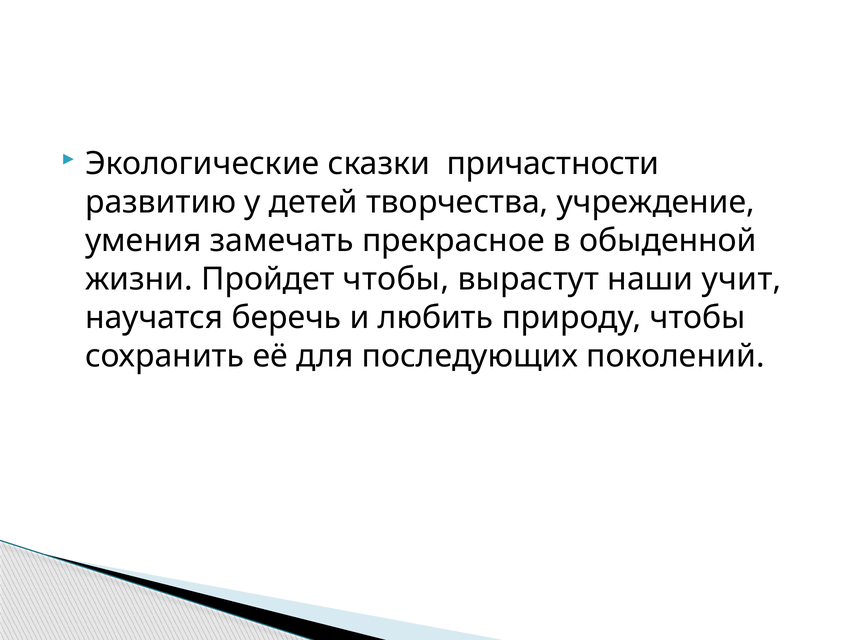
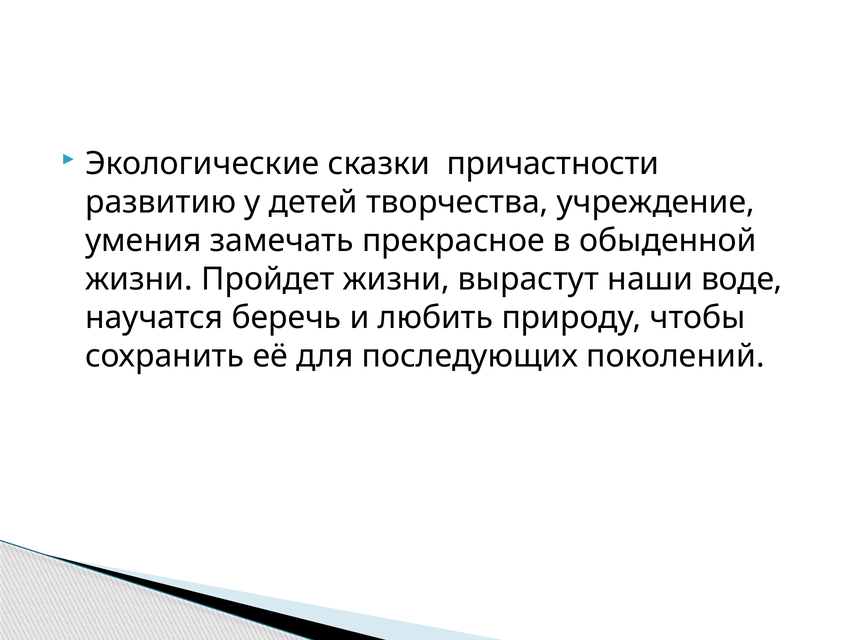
Пройдет чтобы: чтобы -> жизни
учит: учит -> воде
